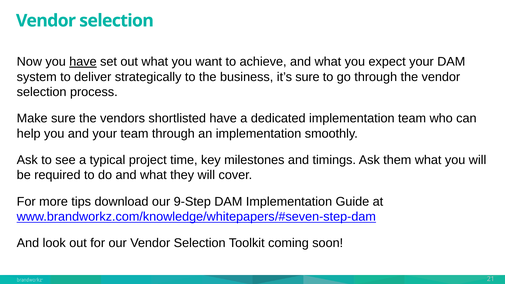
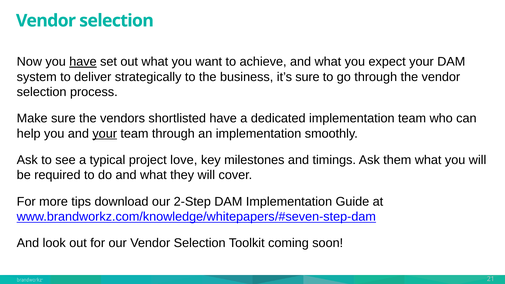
your at (105, 134) underline: none -> present
time: time -> love
9-Step: 9-Step -> 2-Step
